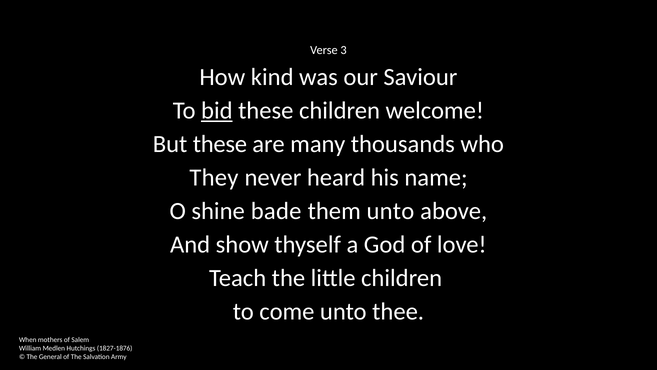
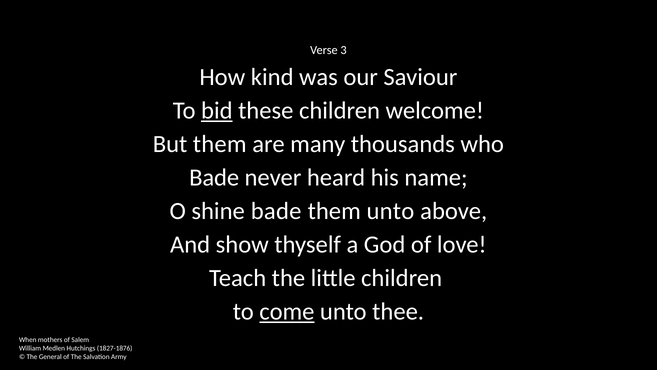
But these: these -> them
They at (214, 177): They -> Bade
come underline: none -> present
